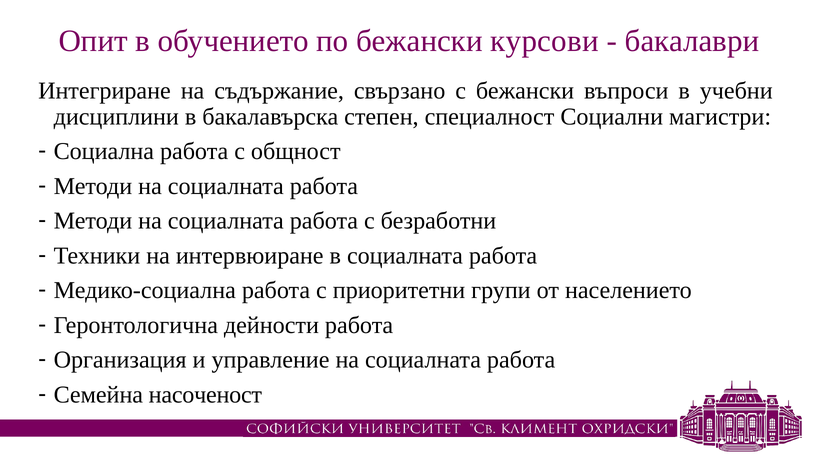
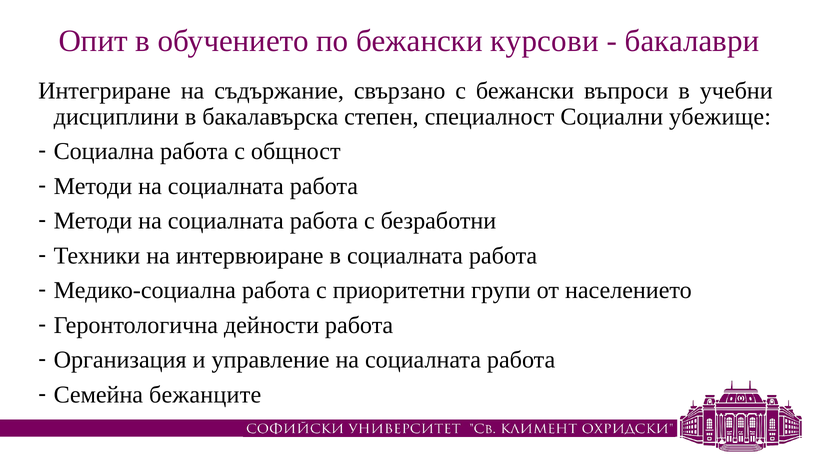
магистри: магистри -> убежище
насоченост: насоченост -> бежанците
